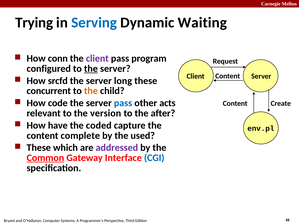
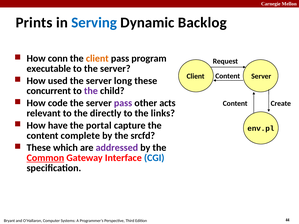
Trying: Trying -> Prints
Waiting: Waiting -> Backlog
client at (97, 59) colour: purple -> orange
configured: configured -> executable
the at (91, 69) underline: present -> none
srcfd: srcfd -> used
the at (91, 91) colour: orange -> purple
pass at (123, 103) colour: blue -> purple
version: version -> directly
after: after -> links
coded: coded -> portal
used: used -> srcfd
